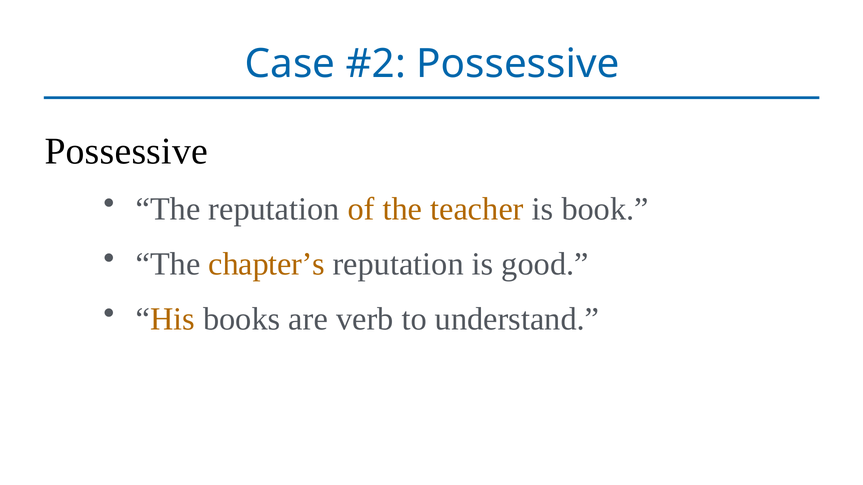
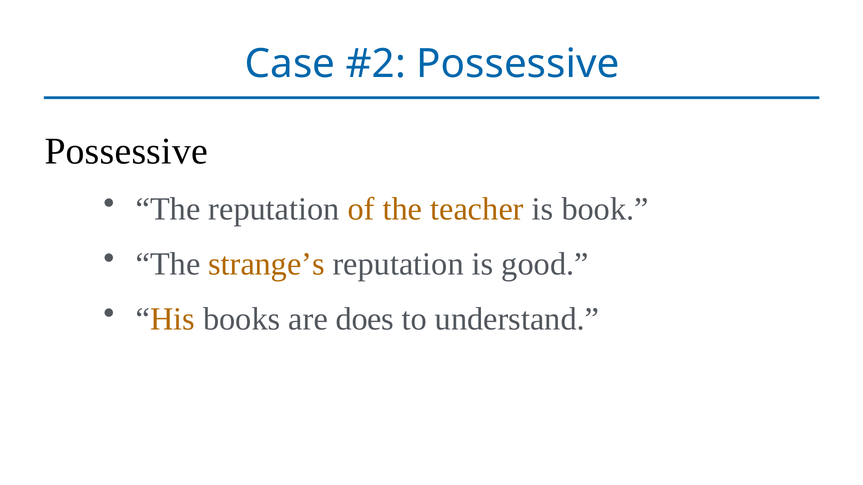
chapter’s: chapter’s -> strange’s
verb: verb -> does
